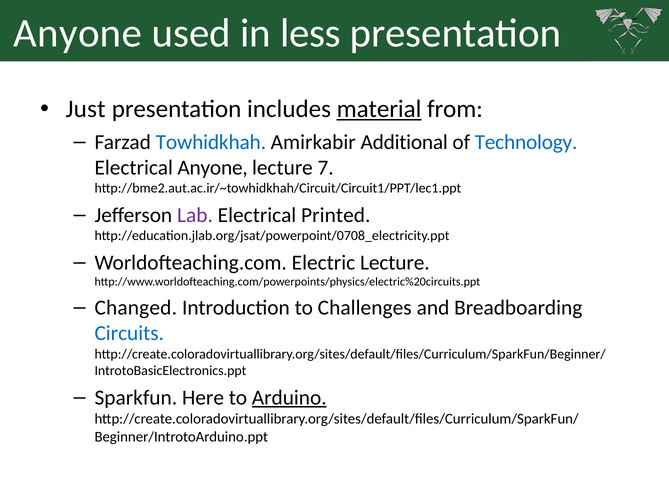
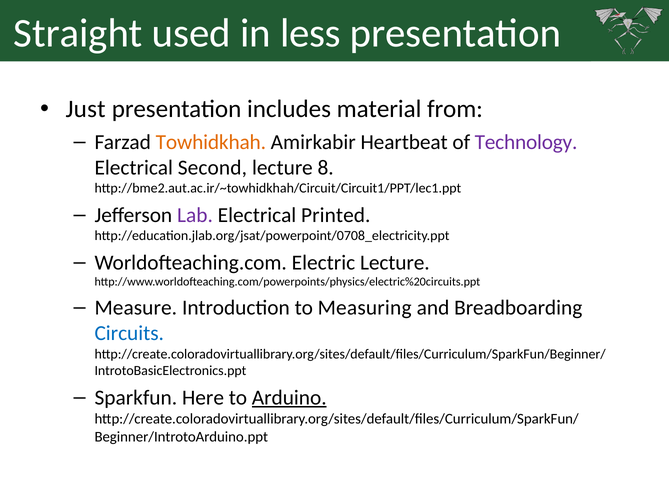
Anyone at (78, 33): Anyone -> Straight
material underline: present -> none
Towhidkhah colour: blue -> orange
Additional: Additional -> Heartbeat
Technology colour: blue -> purple
Electrical Anyone: Anyone -> Second
7: 7 -> 8
Changed: Changed -> Measure
Challenges: Challenges -> Measuring
